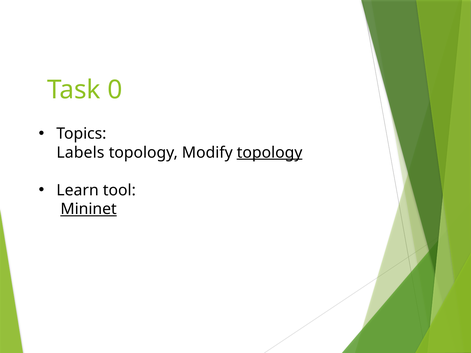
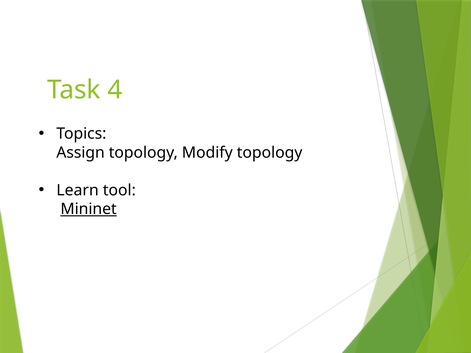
0: 0 -> 4
Labels: Labels -> Assign
topology at (270, 153) underline: present -> none
